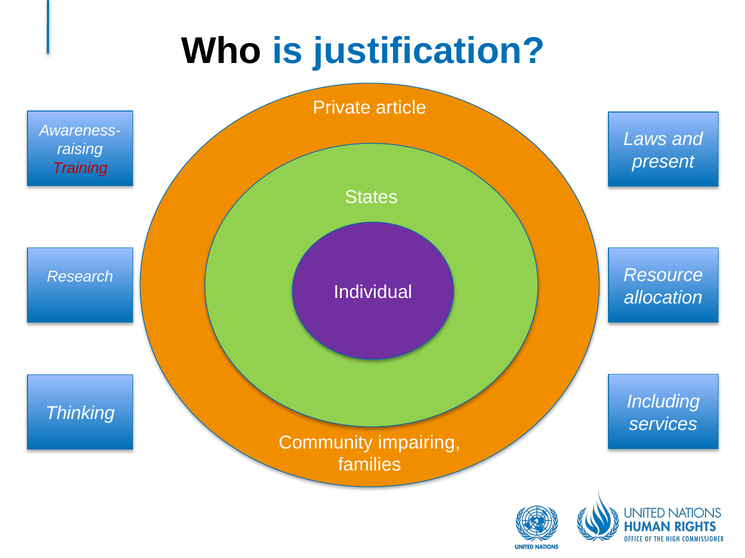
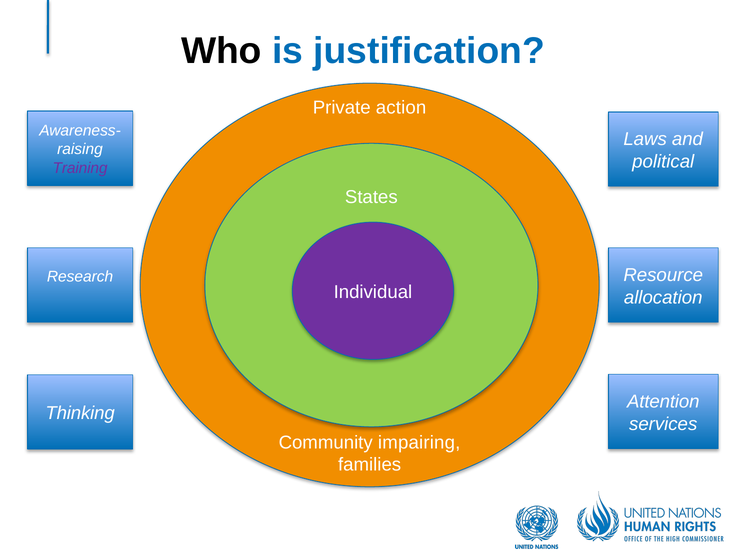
article: article -> action
present: present -> political
Training colour: red -> purple
Including: Including -> Attention
